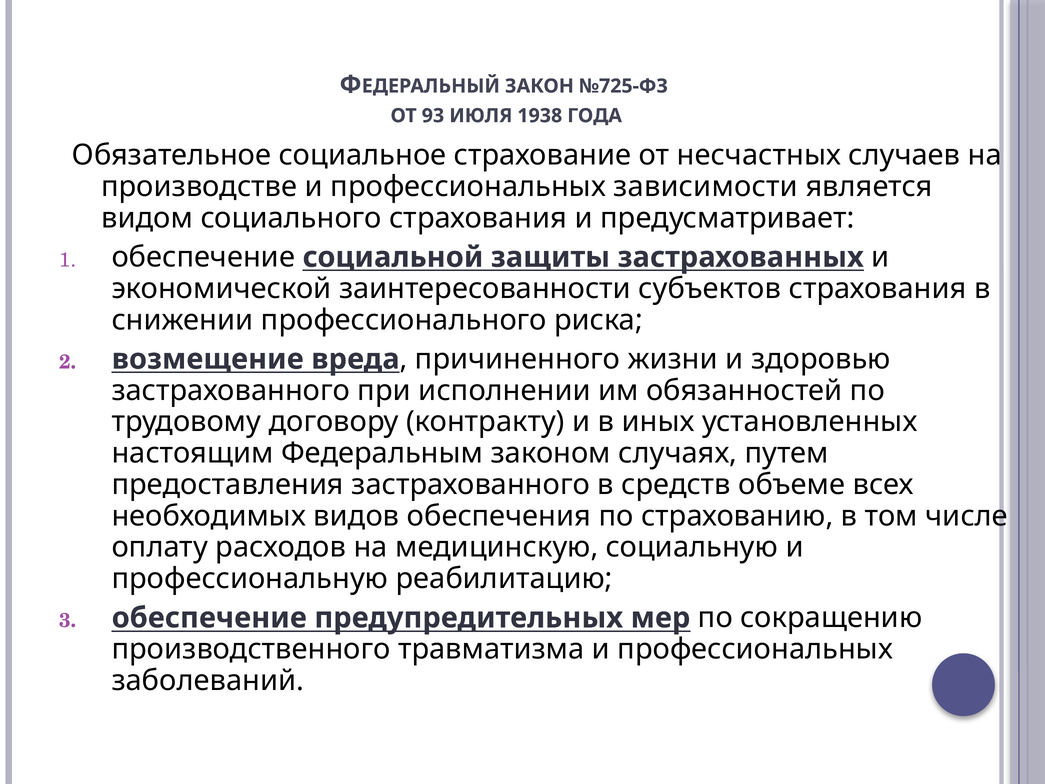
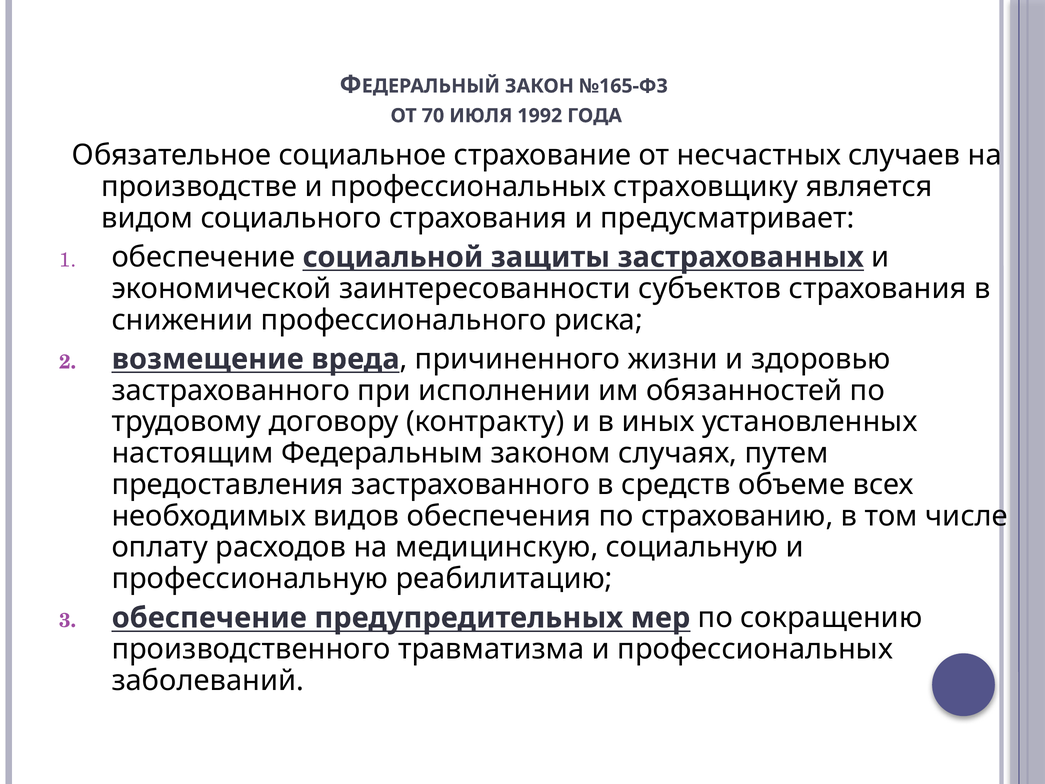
№725-ФЗ: №725-ФЗ -> №165-ФЗ
93: 93 -> 70
1938: 1938 -> 1992
зависимости: зависимости -> страховщику
